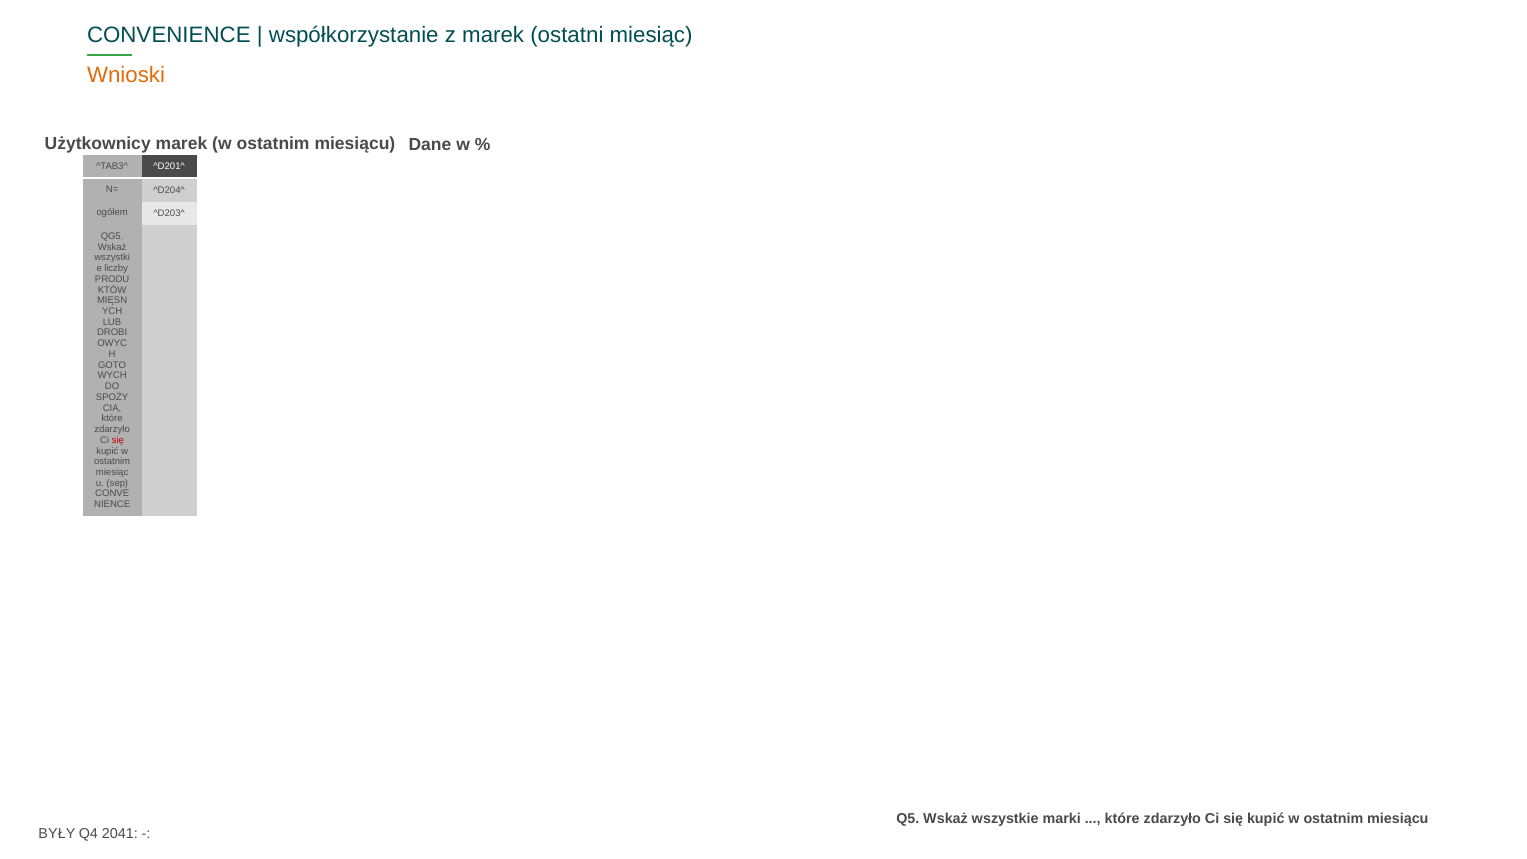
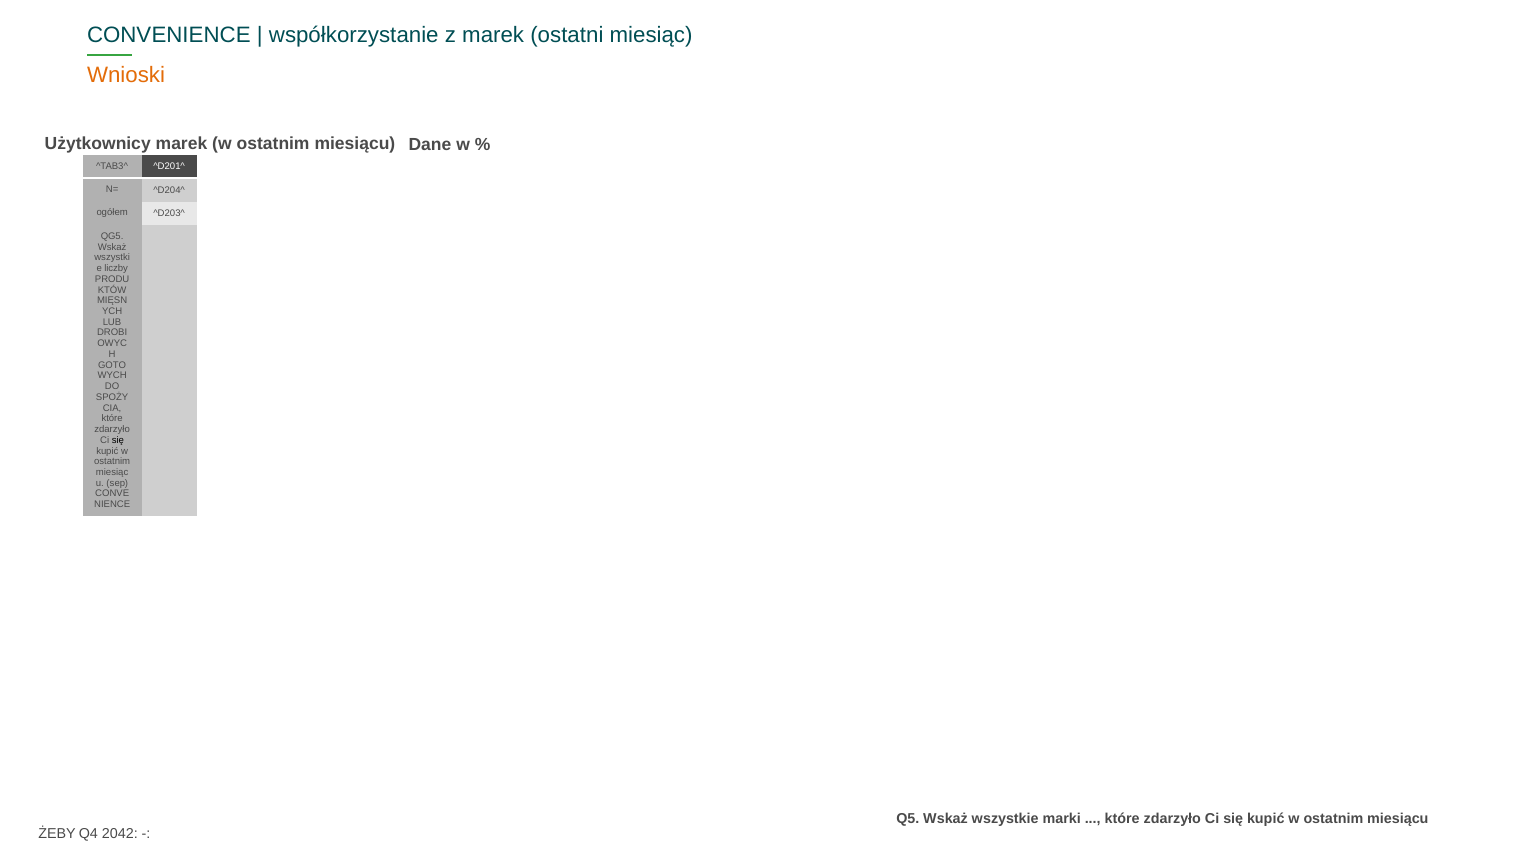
się at (118, 440) colour: red -> black
BYŁY: BYŁY -> ŻEBY
2041: 2041 -> 2042
